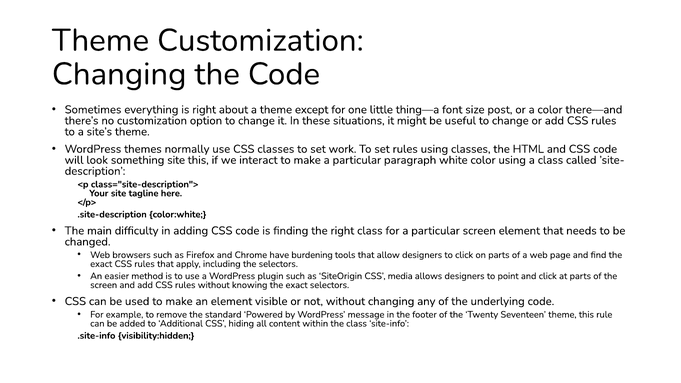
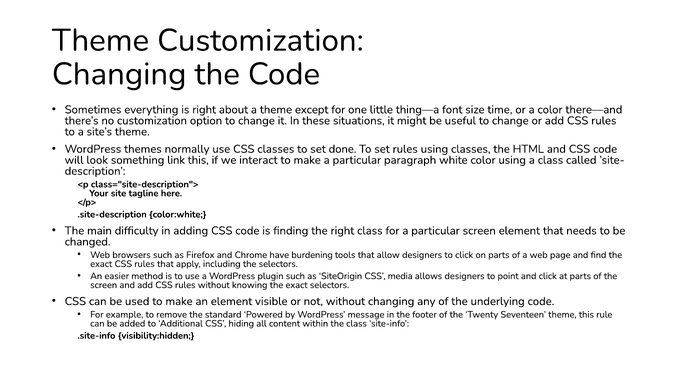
post: post -> time
work: work -> done
something site: site -> link
